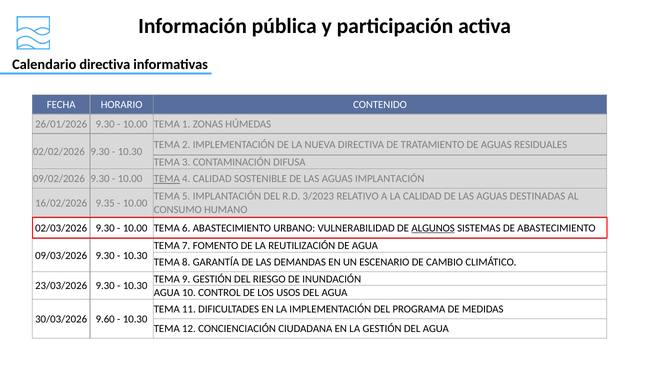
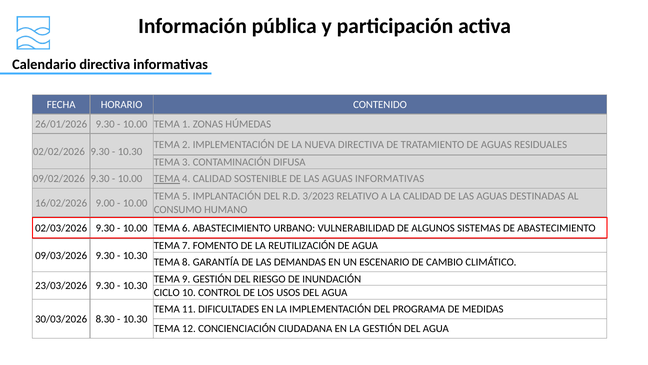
AGUAS IMPLANTACIÓN: IMPLANTACIÓN -> INFORMATIVAS
9.35: 9.35 -> 9.00
ALGUNOS underline: present -> none
AGUA at (167, 292): AGUA -> CICLO
9.60: 9.60 -> 8.30
